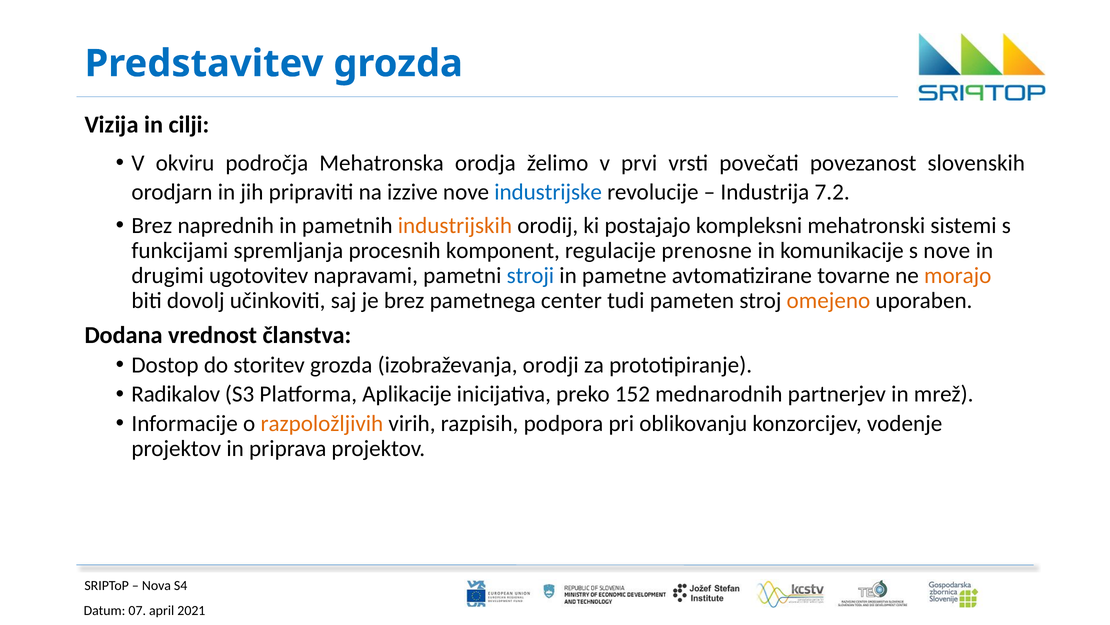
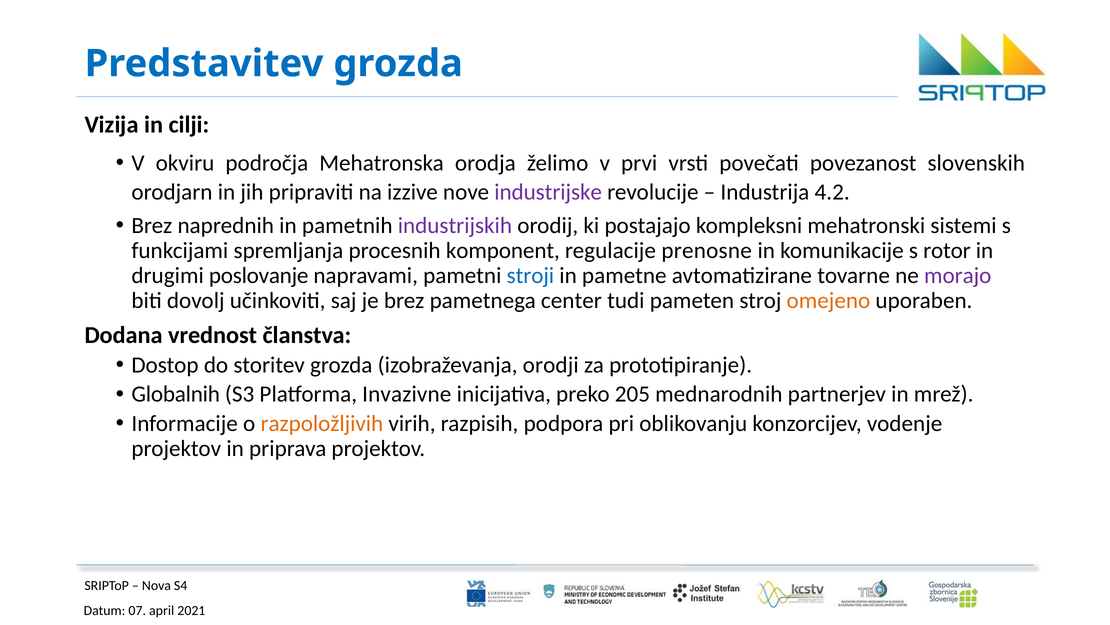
industrijske colour: blue -> purple
7.2: 7.2 -> 4.2
industrijskih colour: orange -> purple
s nove: nove -> rotor
ugotovitev: ugotovitev -> poslovanje
morajo colour: orange -> purple
Radikalov: Radikalov -> Globalnih
Aplikacije: Aplikacije -> Invazivne
152: 152 -> 205
